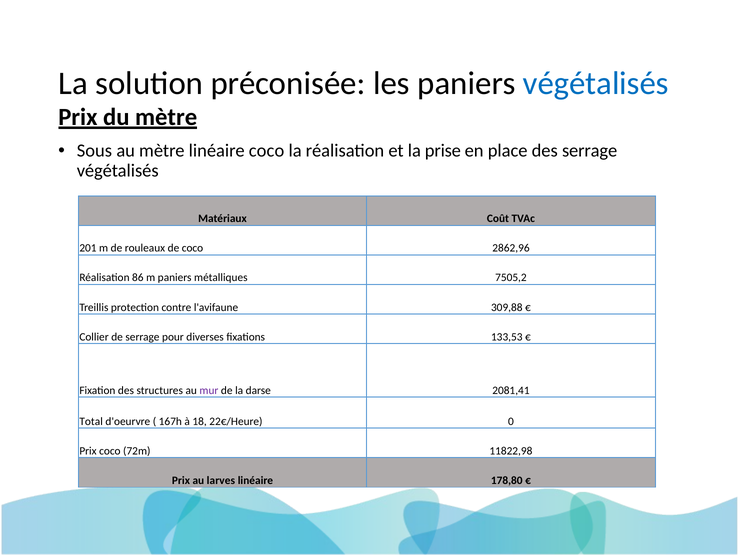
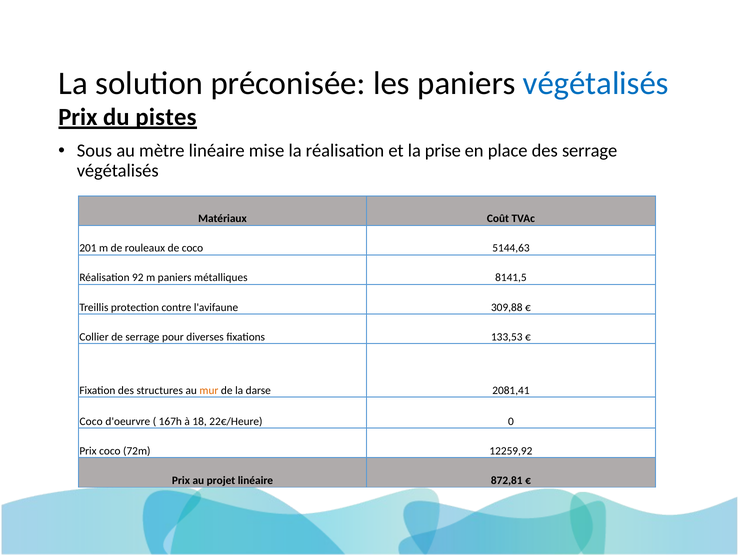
du mètre: mètre -> pistes
linéaire coco: coco -> mise
2862,96: 2862,96 -> 5144,63
86: 86 -> 92
7505,2: 7505,2 -> 8141,5
mur colour: purple -> orange
Total at (91, 421): Total -> Coco
11822,98: 11822,98 -> 12259,92
larves: larves -> projet
178,80: 178,80 -> 872,81
